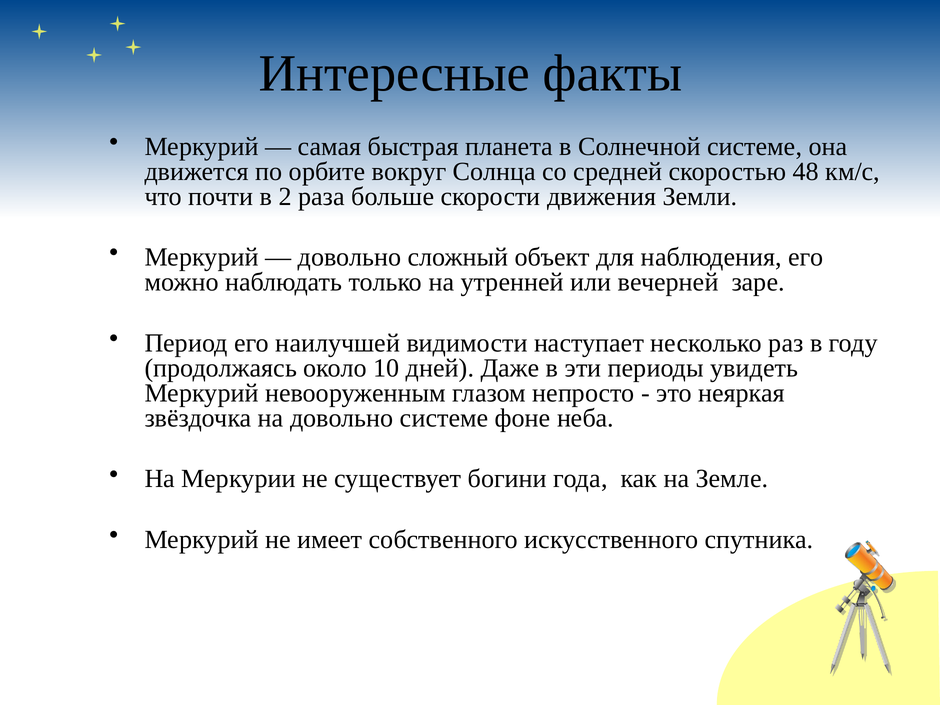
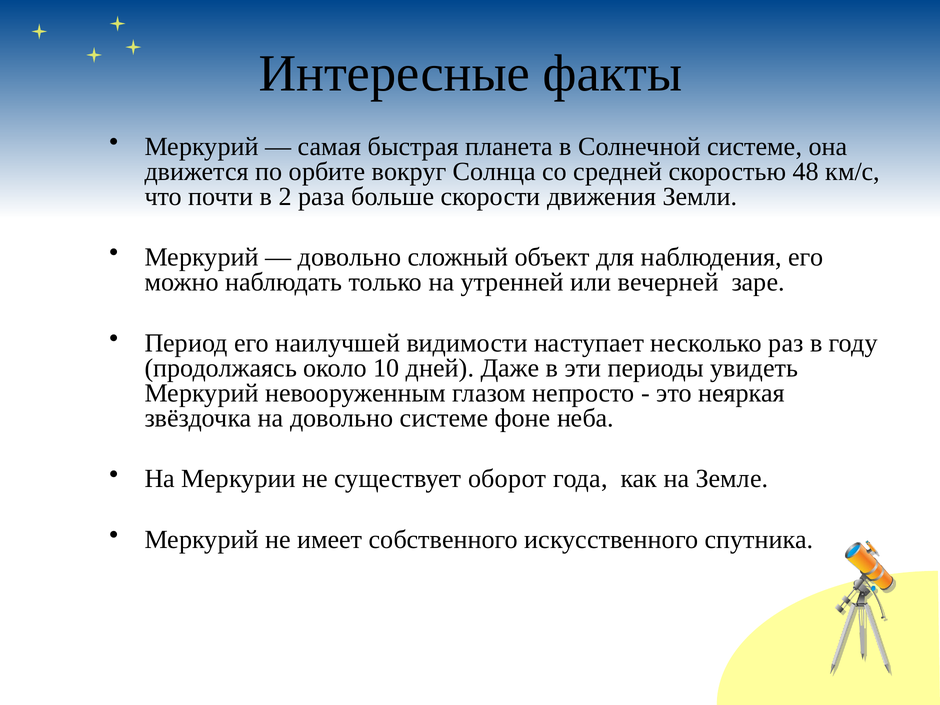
богини: богини -> оборот
